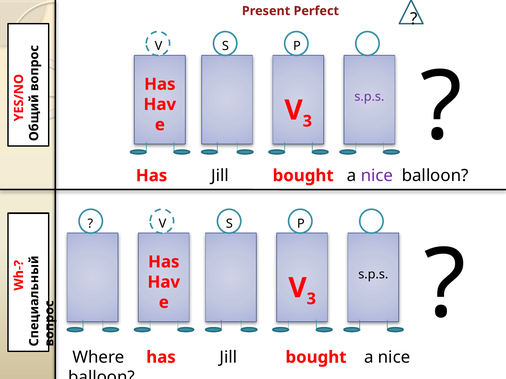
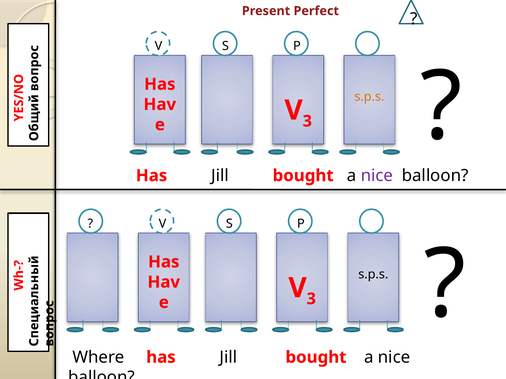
s.p.s at (369, 97) colour: purple -> orange
